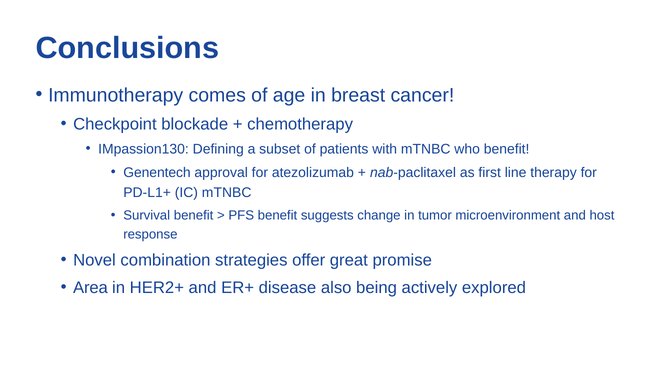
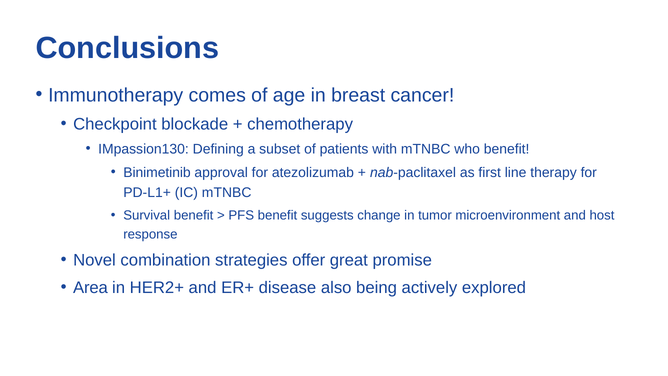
Genentech: Genentech -> Binimetinib
